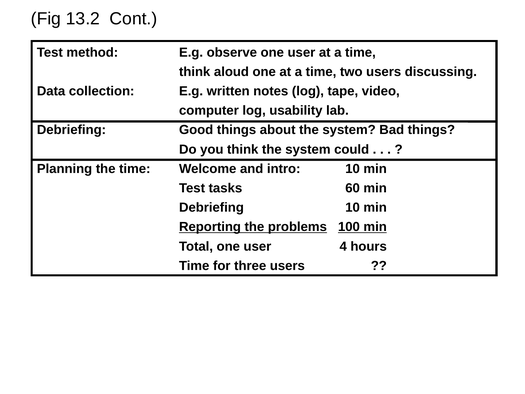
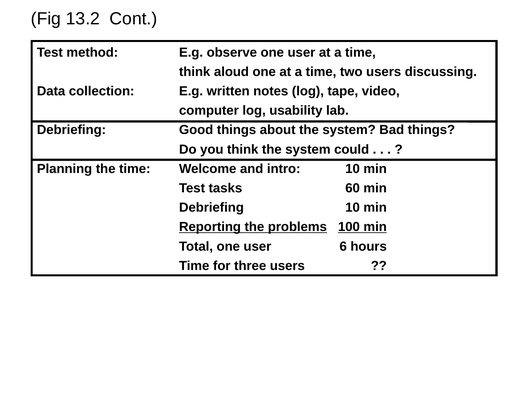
4: 4 -> 6
